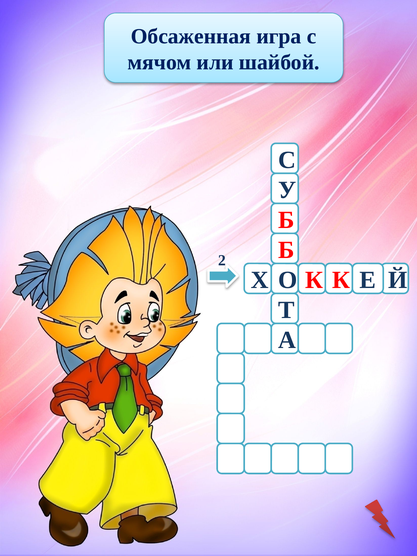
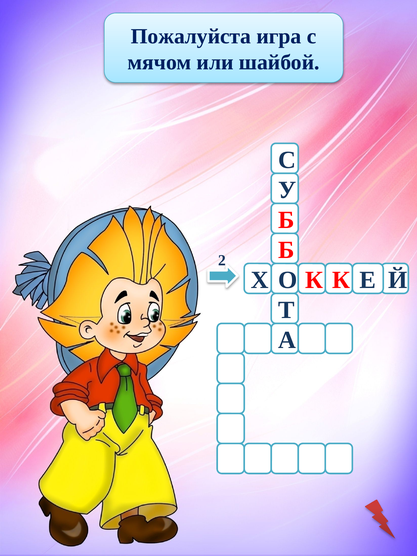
Обсаженная: Обсаженная -> Пожалуйста
